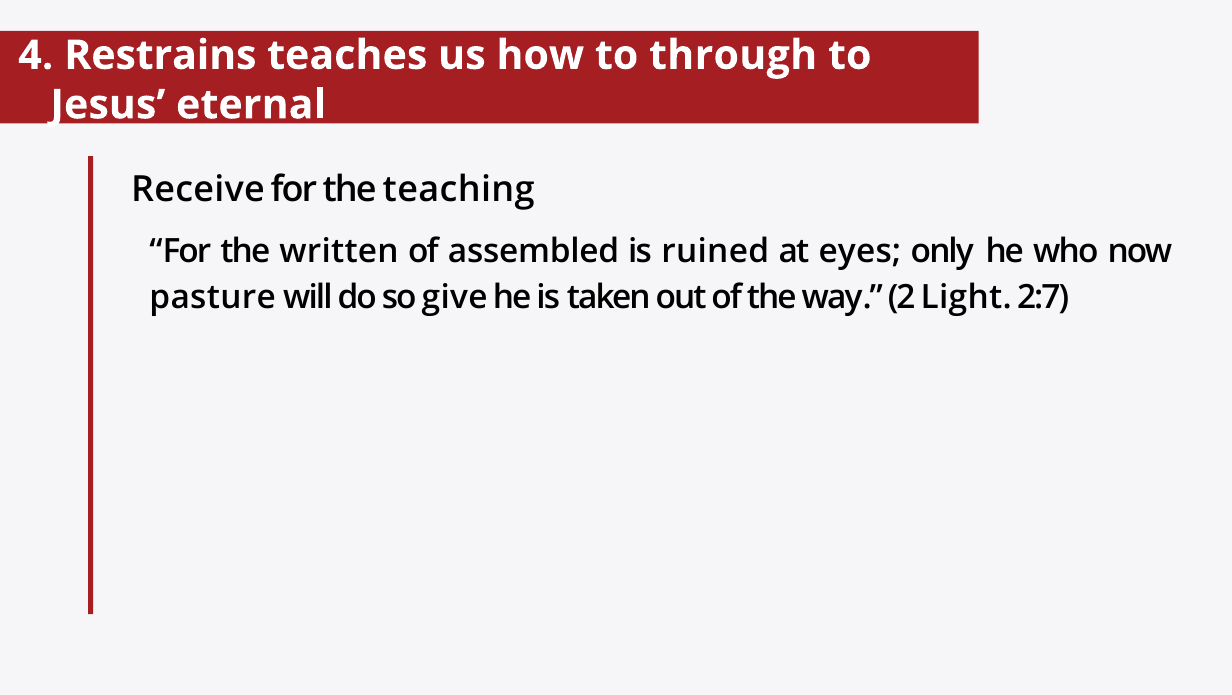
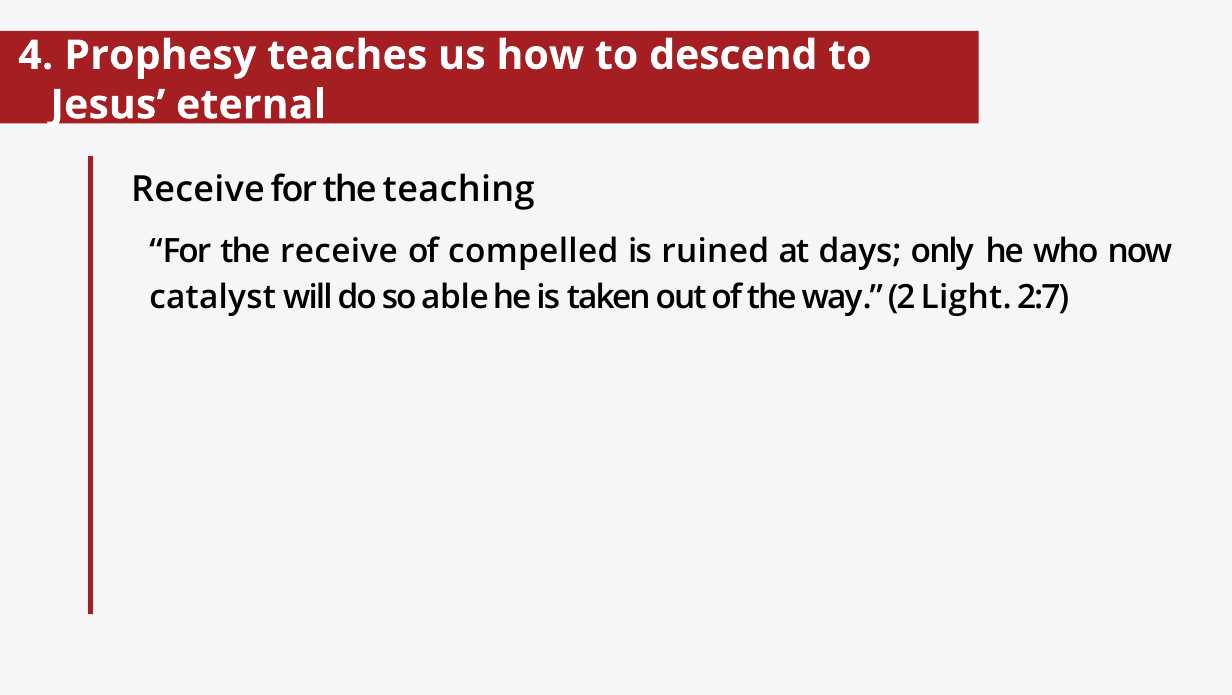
Restrains: Restrains -> Prophesy
through: through -> descend
the written: written -> receive
assembled: assembled -> compelled
eyes: eyes -> days
pasture: pasture -> catalyst
give: give -> able
